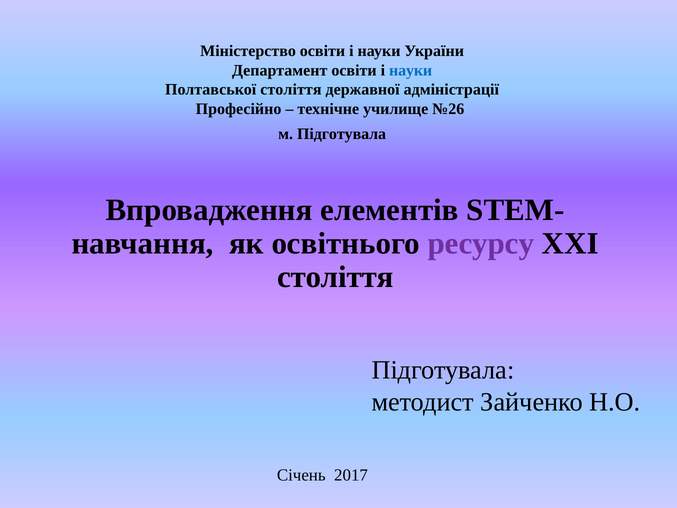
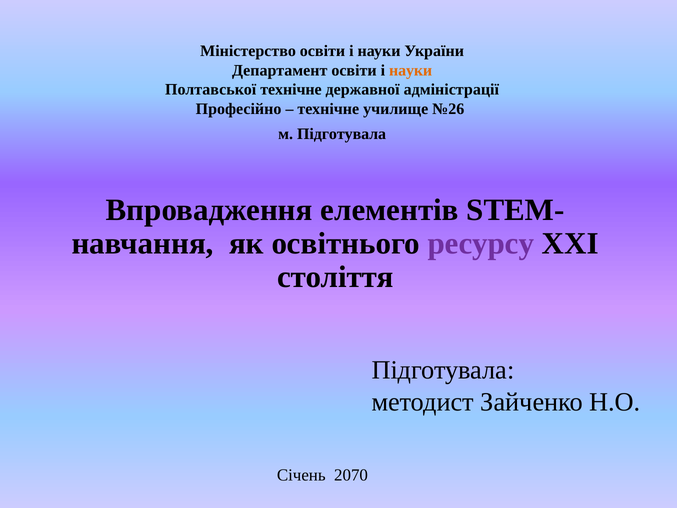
науки at (411, 70) colour: blue -> orange
Полтавської століття: століття -> технічне
2017: 2017 -> 2070
